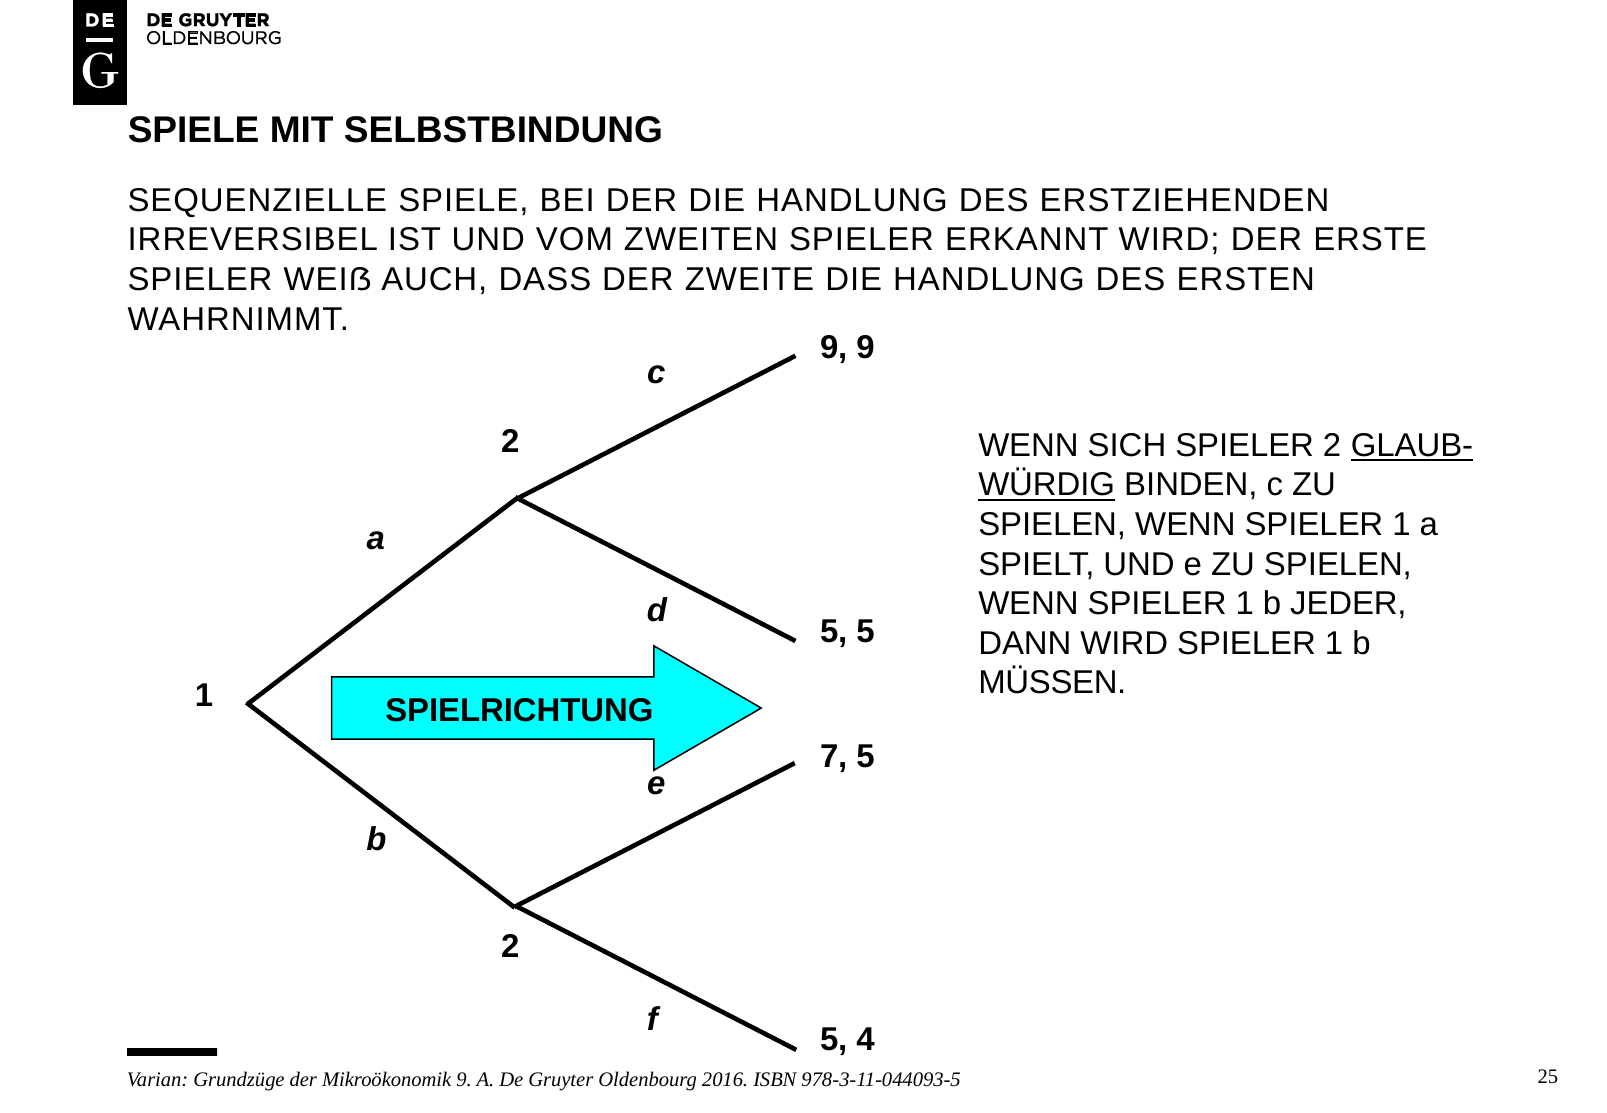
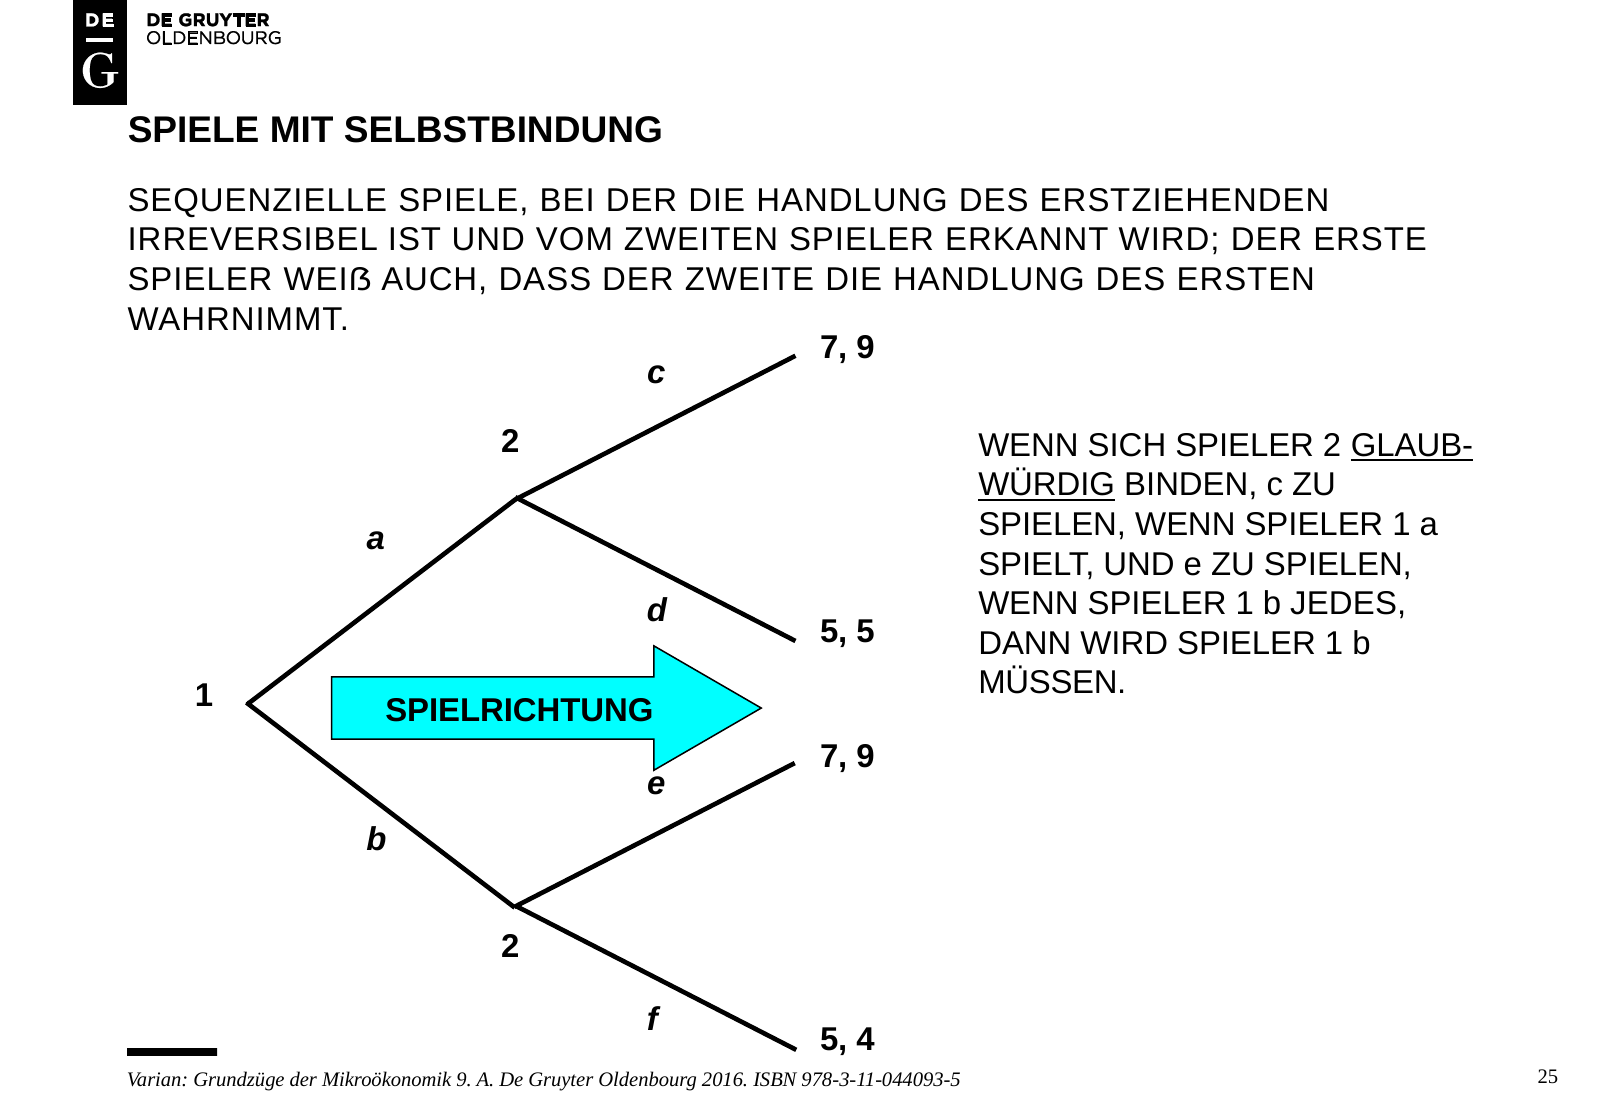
9 at (834, 347): 9 -> 7
JEDER: JEDER -> JEDES
5 at (865, 756): 5 -> 9
